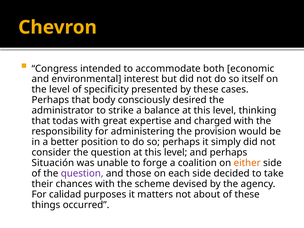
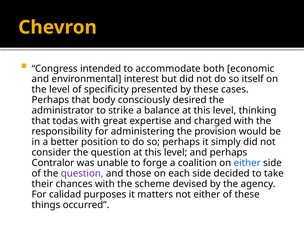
Situación: Situación -> Contralor
either at (247, 163) colour: orange -> blue
not about: about -> either
